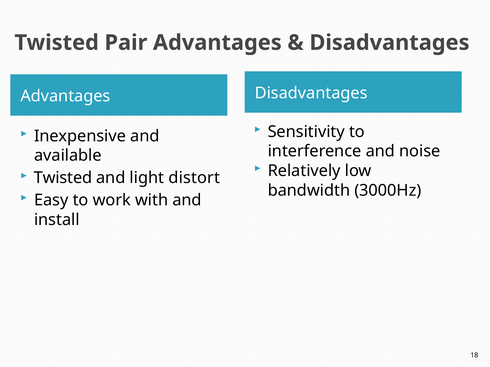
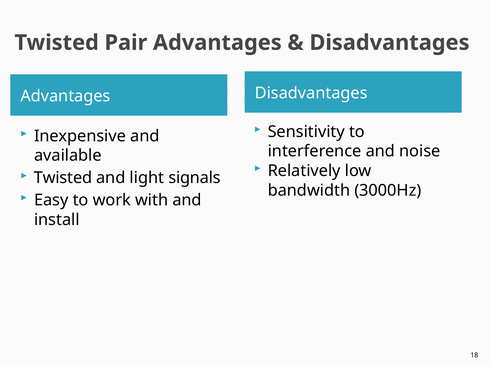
distort: distort -> signals
